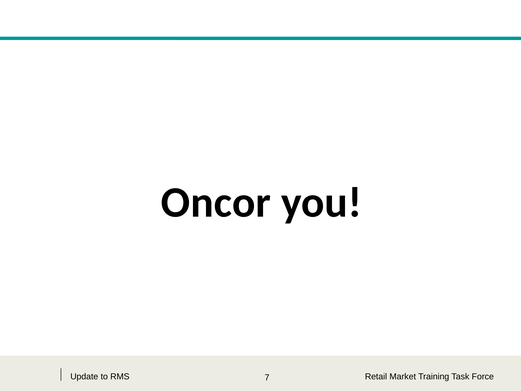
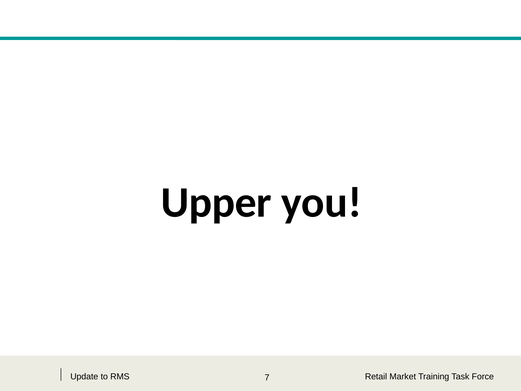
Oncor: Oncor -> Upper
